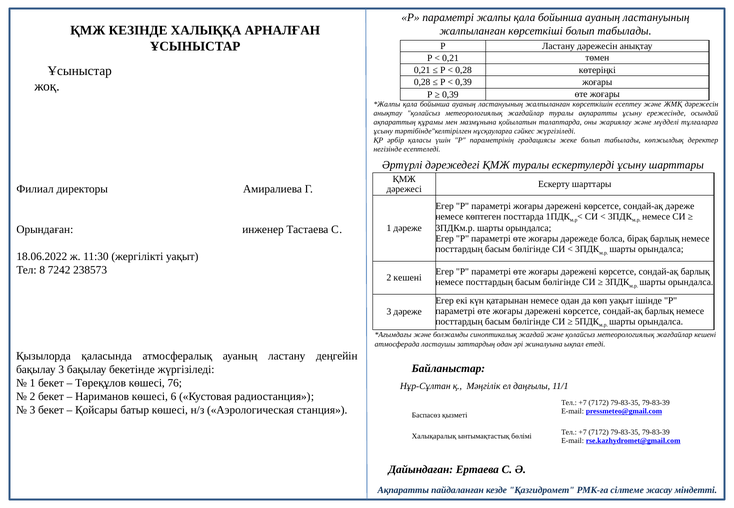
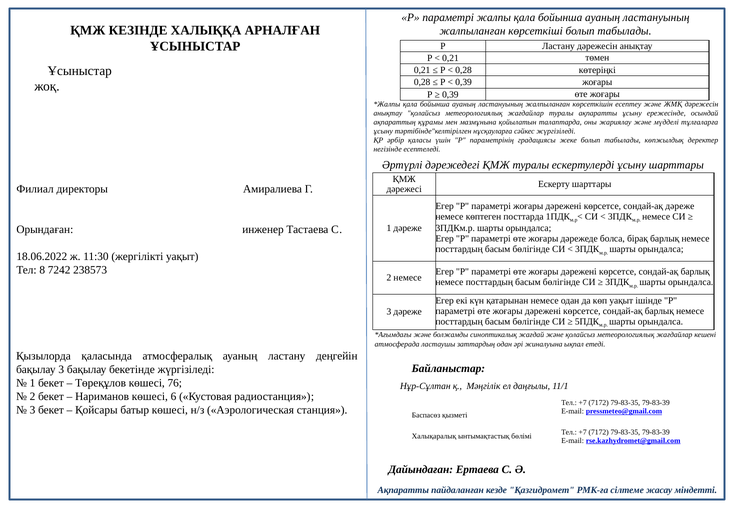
2 кешені: кешені -> немесе
